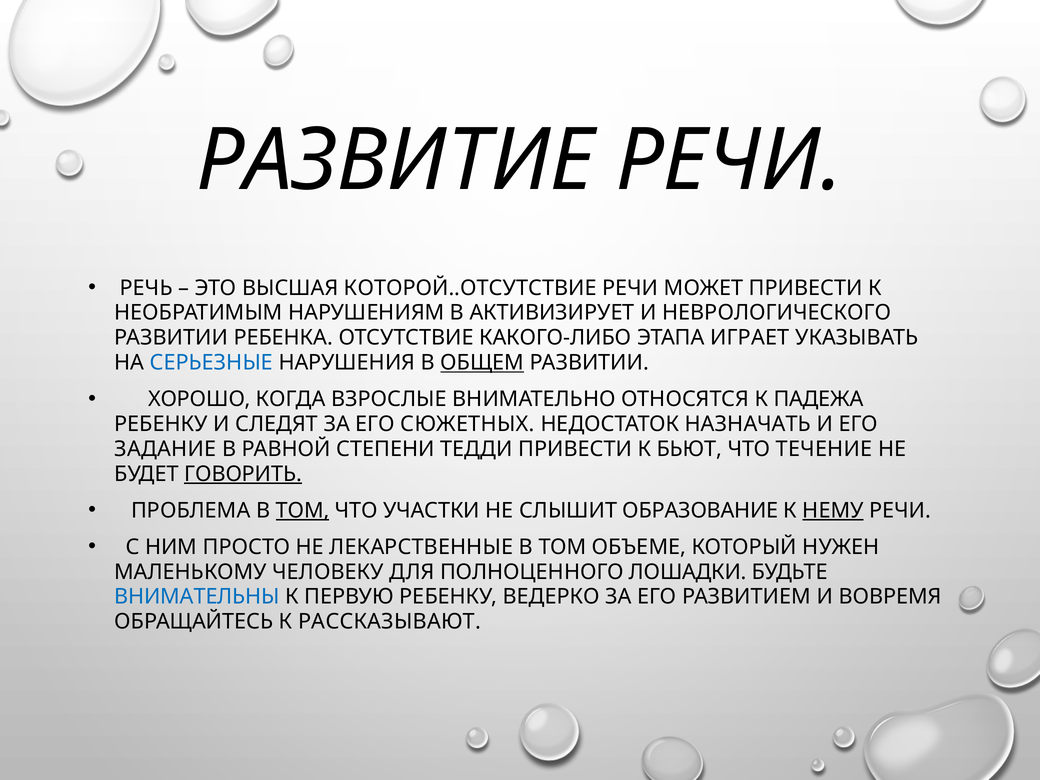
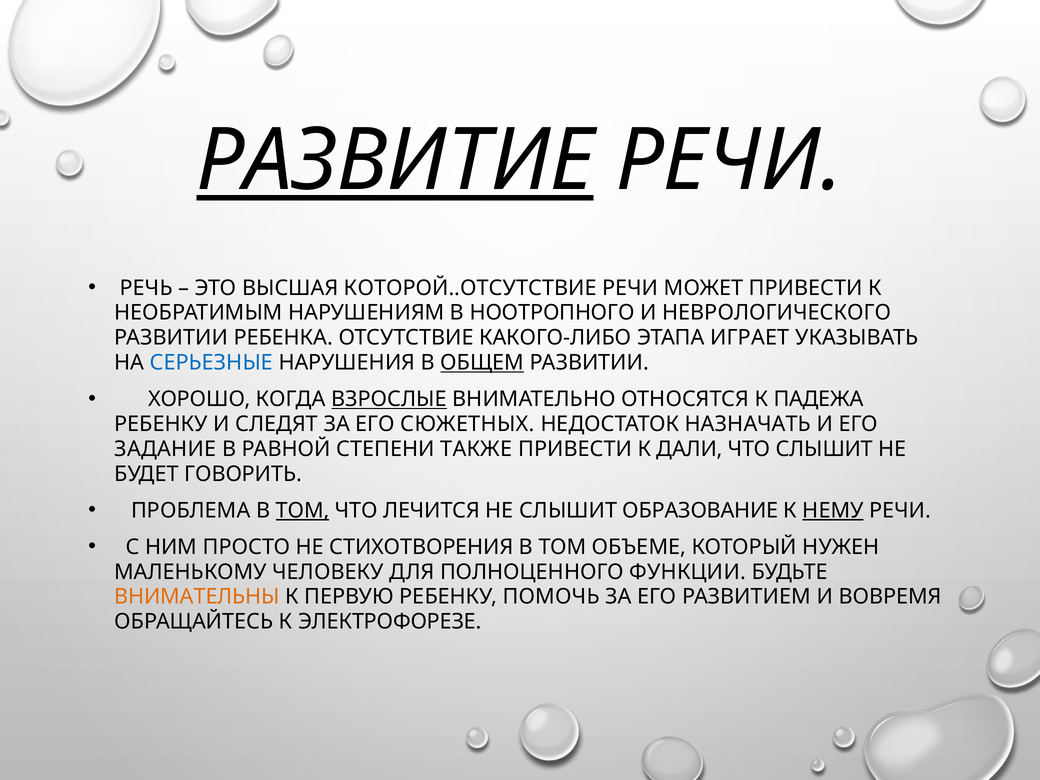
РАЗВИТИЕ underline: none -> present
АКТИВИЗИРУЕТ: АКТИВИЗИРУЕТ -> НООТРОПНОГО
ВЗРОСЛЫЕ underline: none -> present
ТЕДДИ: ТЕДДИ -> ТАКЖЕ
БЬЮТ: БЬЮТ -> ДАЛИ
ЧТО ТЕЧЕНИЕ: ТЕЧЕНИЕ -> СЛЫШИТ
ГОВОРИТЬ underline: present -> none
УЧАСТКИ: УЧАСТКИ -> ЛЕЧИТСЯ
ЛЕКАРСТВЕННЫЕ: ЛЕКАРСТВЕННЫЕ -> СТИХОТВОРЕНИЯ
ЛОШАДКИ: ЛОШАДКИ -> ФУНКЦИИ
ВНИМАТЕЛЬНЫ colour: blue -> orange
ВЕДЕРКО: ВЕДЕРКО -> ПОМОЧЬ
РАССКАЗЫВАЮТ: РАССКАЗЫВАЮТ -> ЭЛЕКТРОФОРЕЗЕ
